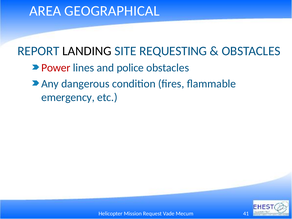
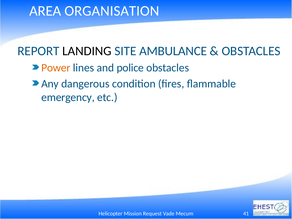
GEOGRAPHICAL: GEOGRAPHICAL -> ORGANISATION
REQUESTING: REQUESTING -> AMBULANCE
Power colour: red -> orange
